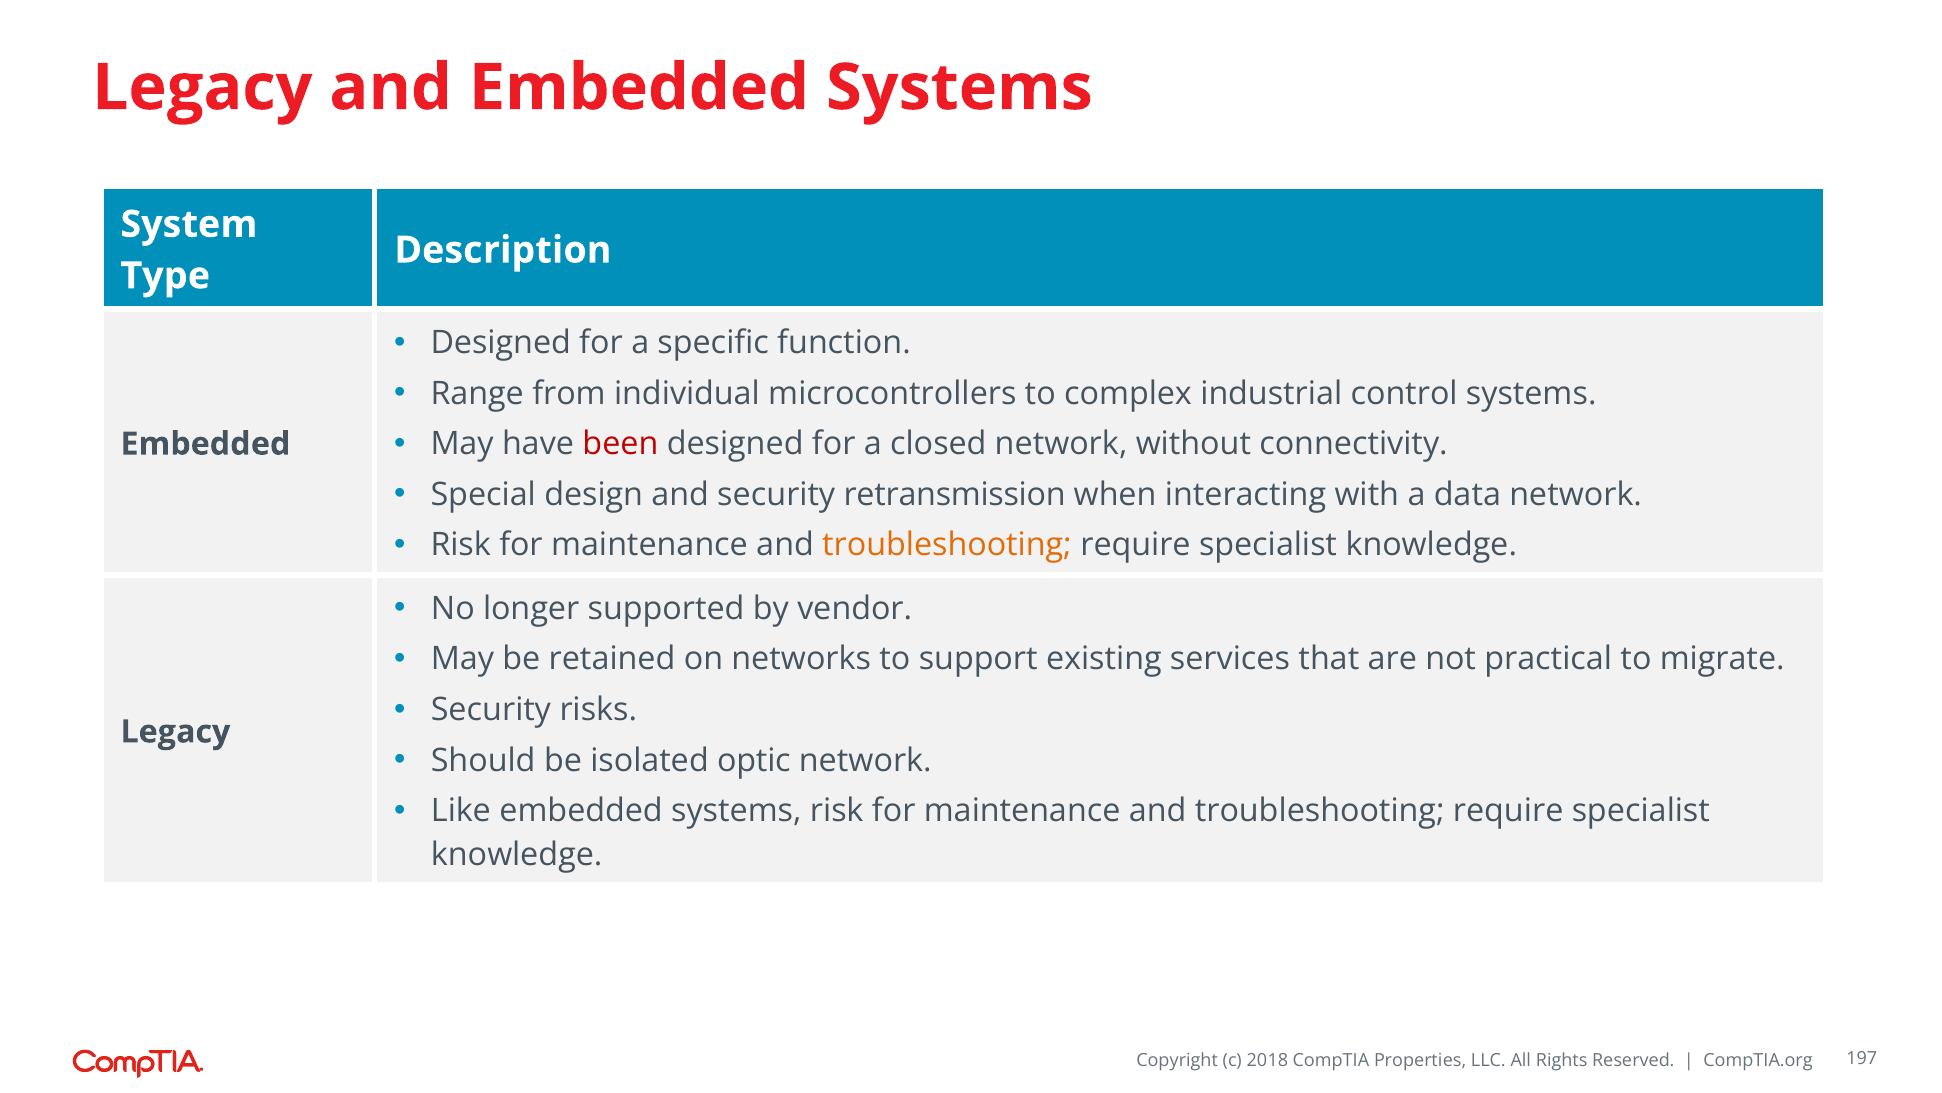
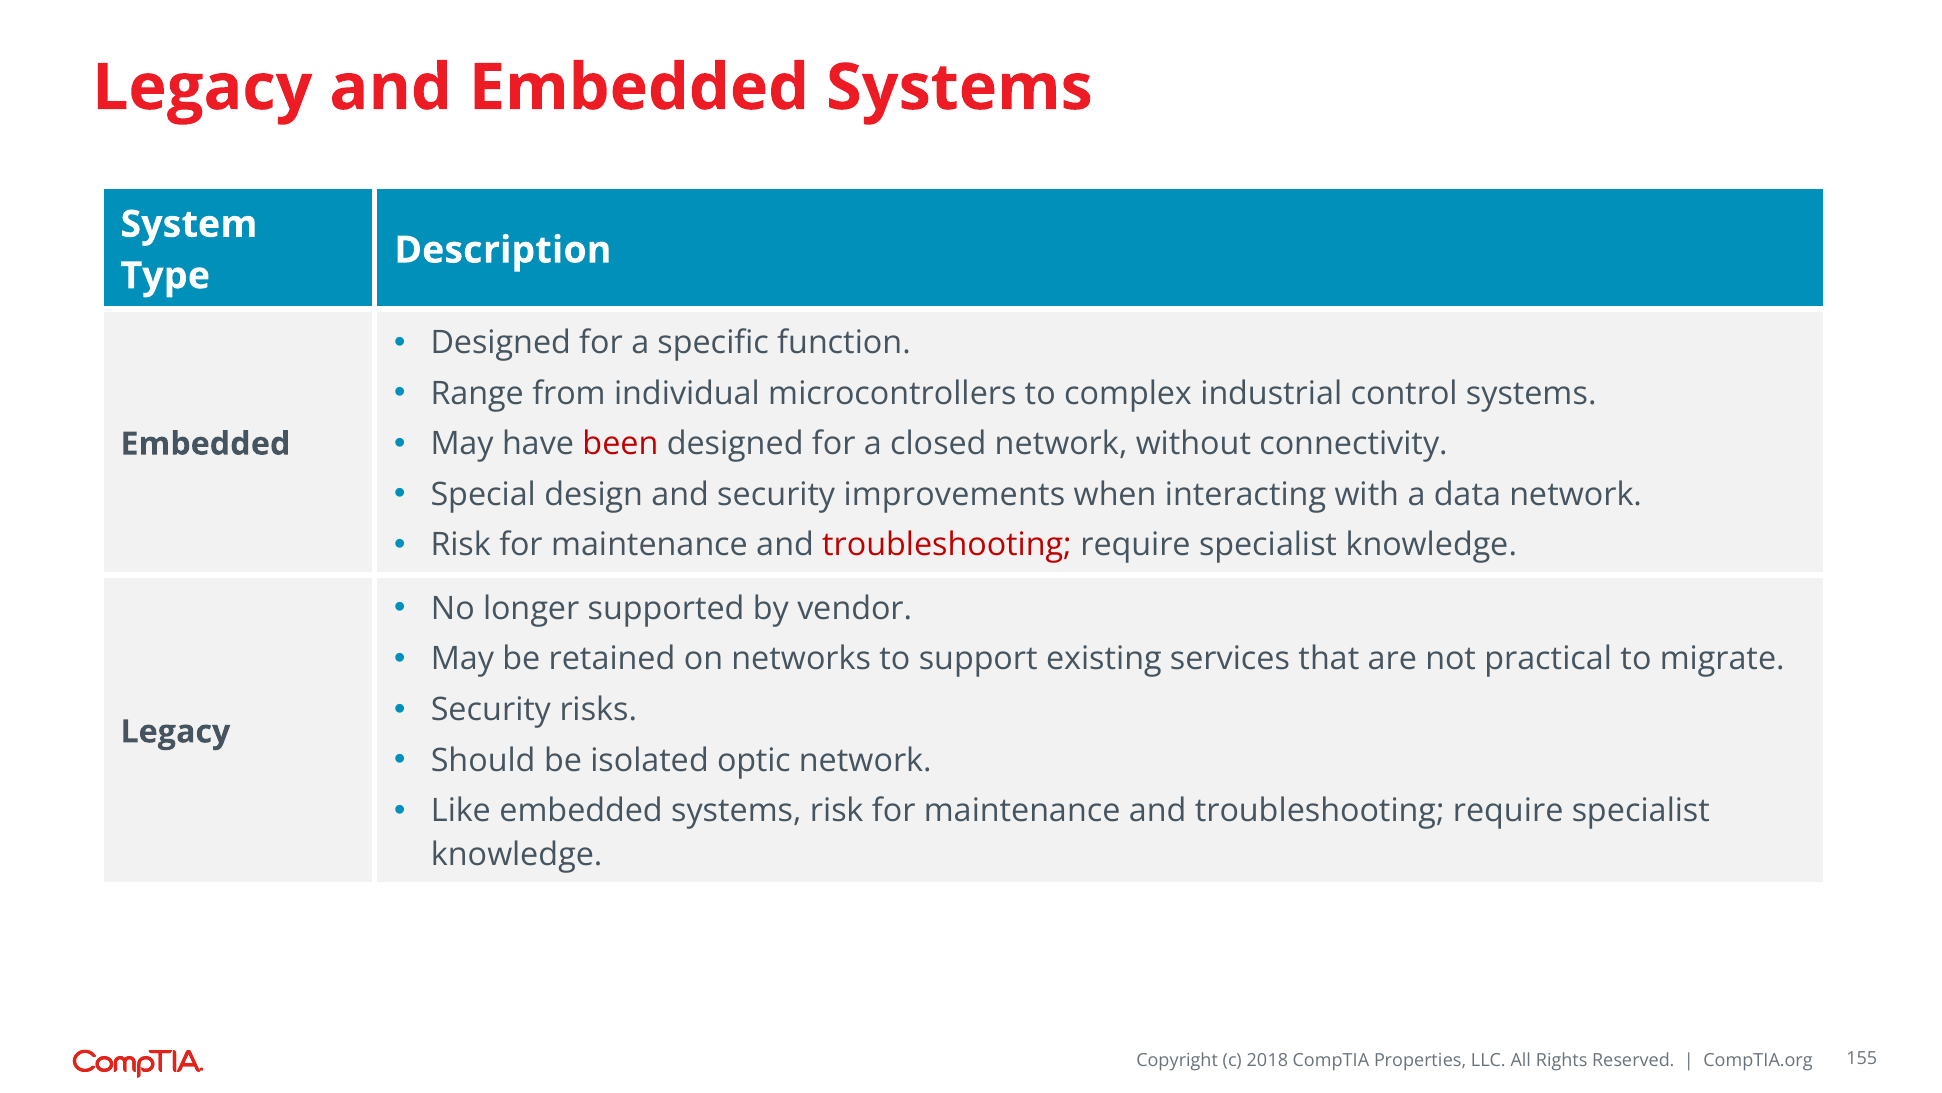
retransmission: retransmission -> improvements
troubleshooting at (947, 545) colour: orange -> red
197: 197 -> 155
